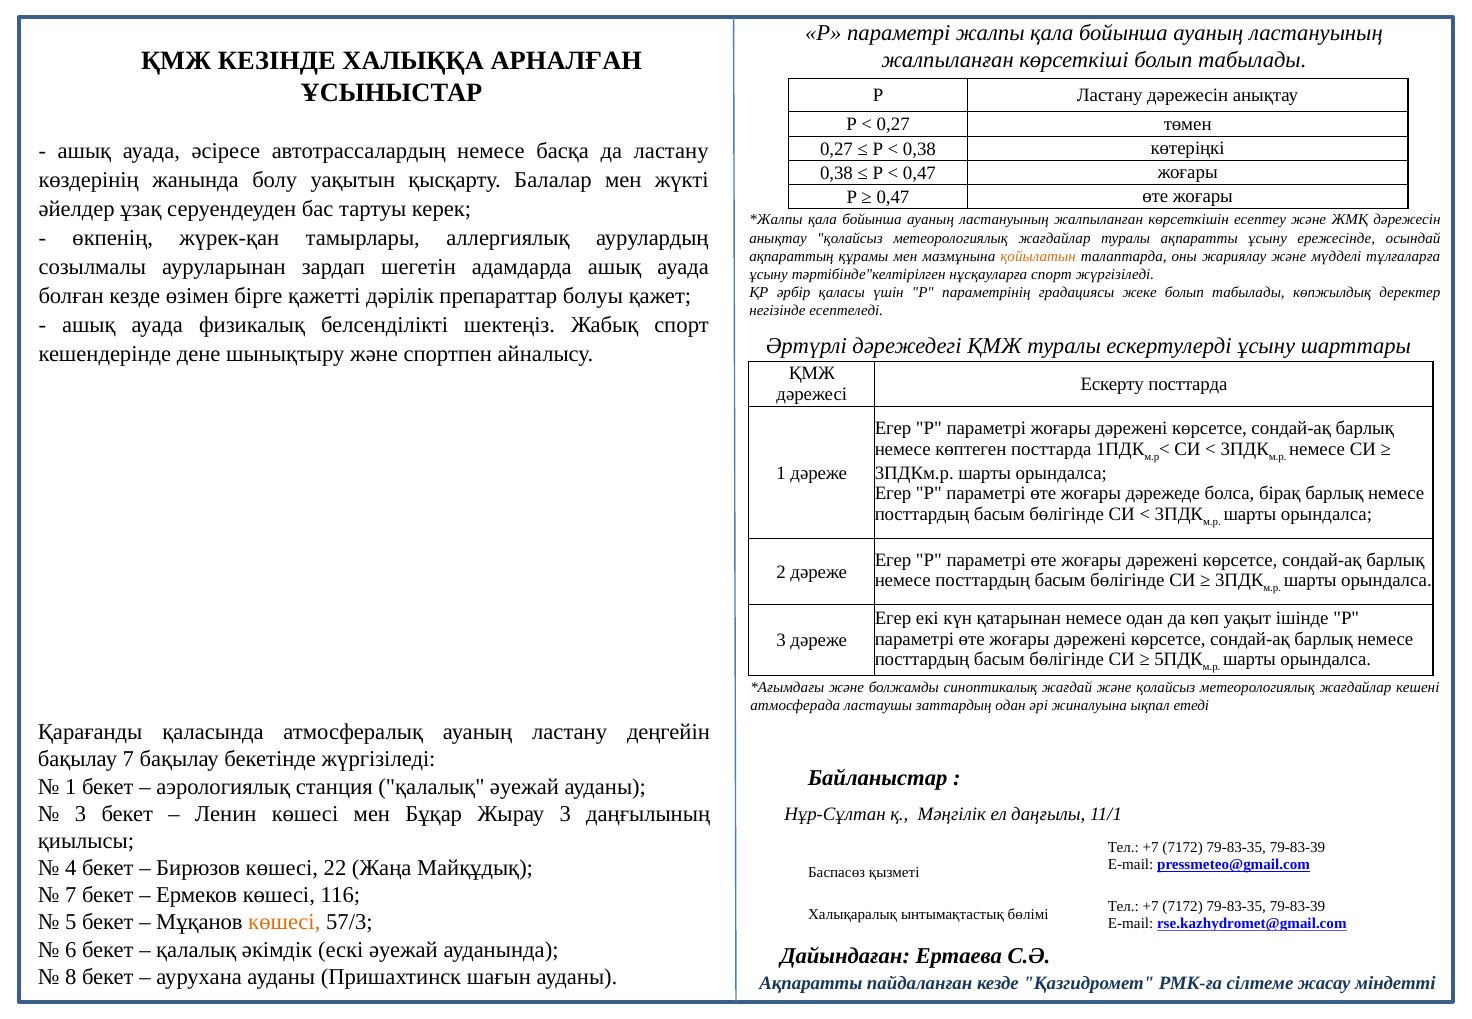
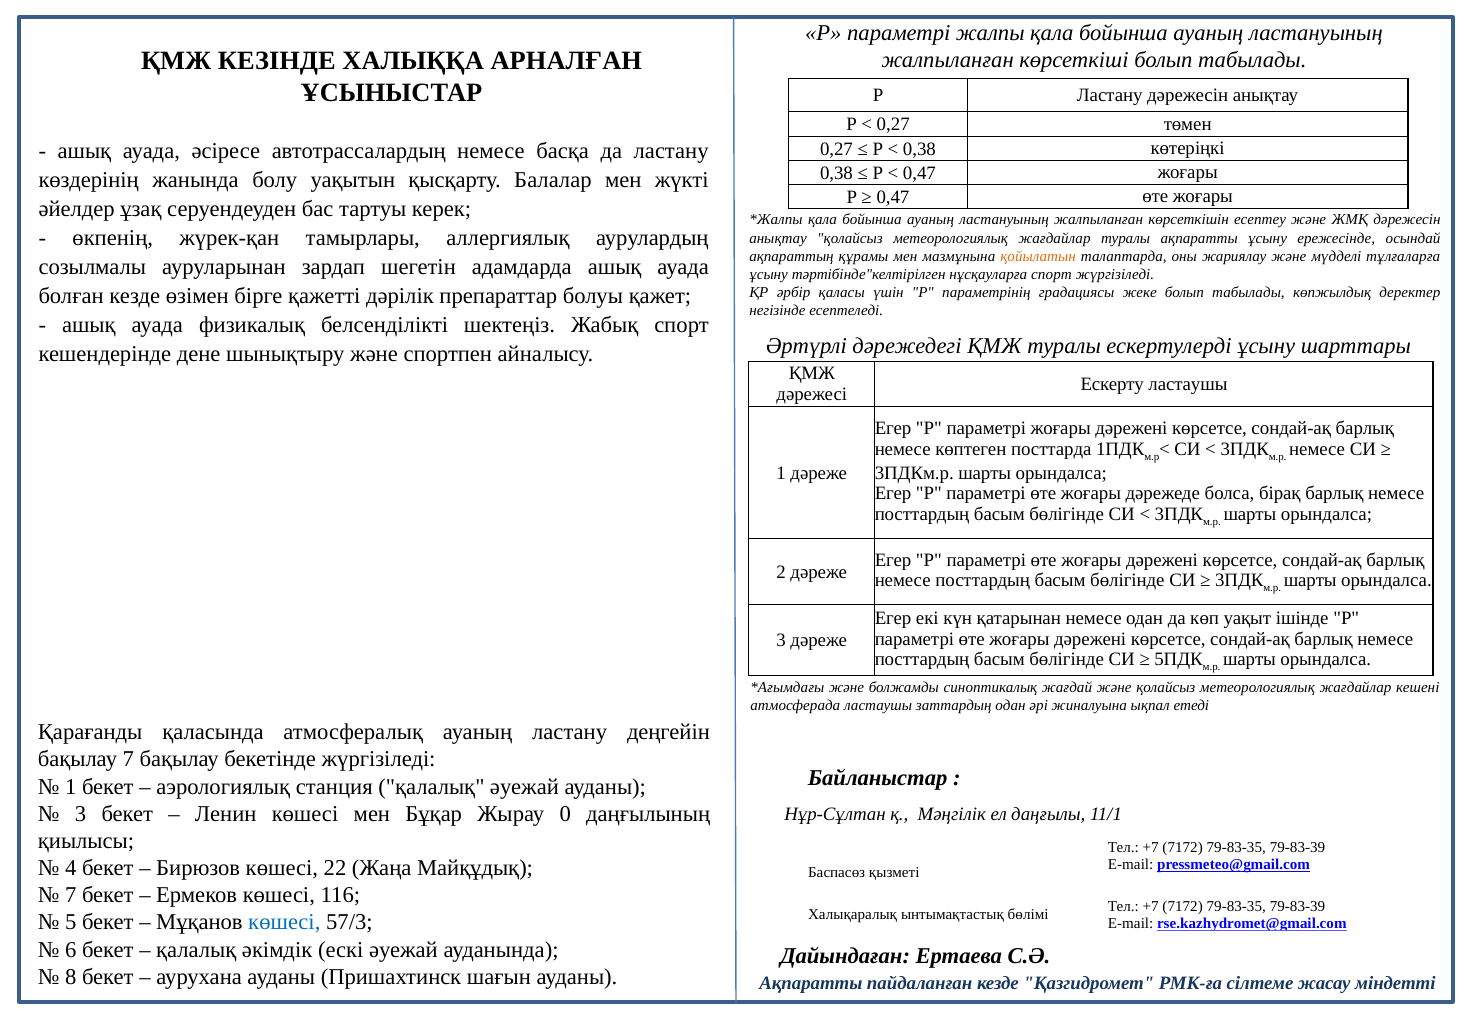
Ескерту посттарда: посттарда -> ластаушы
Жырау 3: 3 -> 0
көшесі at (284, 923) colour: orange -> blue
